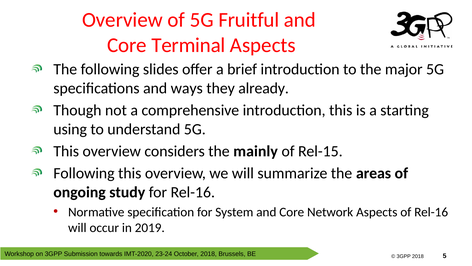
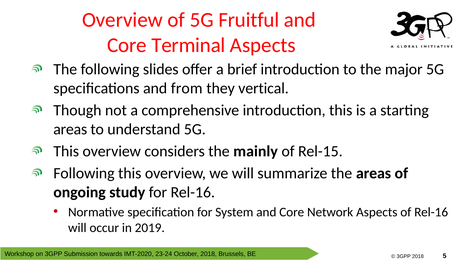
ways: ways -> from
already: already -> vertical
using at (70, 129): using -> areas
